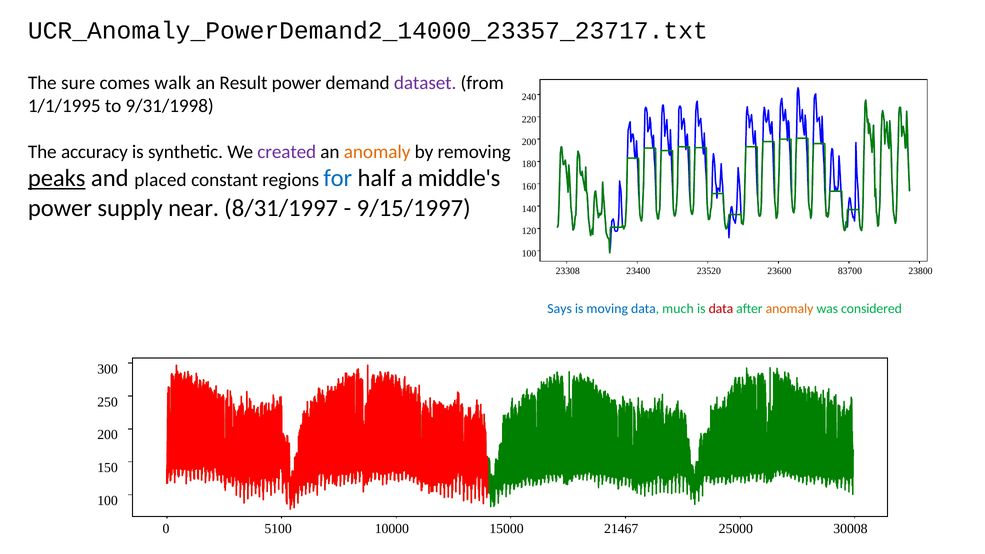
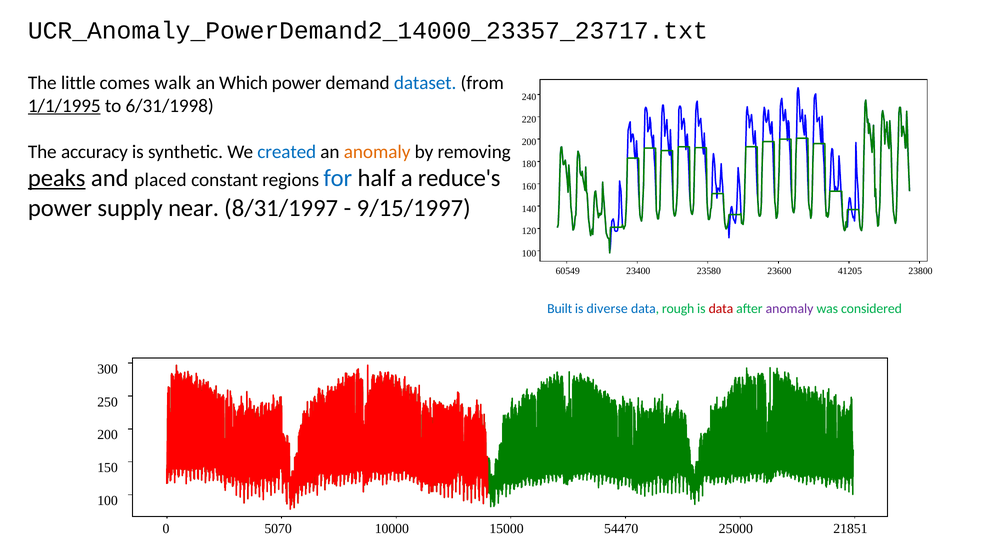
sure: sure -> little
Result: Result -> Which
dataset colour: purple -> blue
1/1/1995 underline: none -> present
9/31/1998: 9/31/1998 -> 6/31/1998
created colour: purple -> blue
middle's: middle's -> reduce's
23308: 23308 -> 60549
23520: 23520 -> 23580
83700: 83700 -> 41205
Says: Says -> Built
moving: moving -> diverse
much: much -> rough
anomaly at (790, 309) colour: orange -> purple
5100: 5100 -> 5070
21467: 21467 -> 54470
30008: 30008 -> 21851
